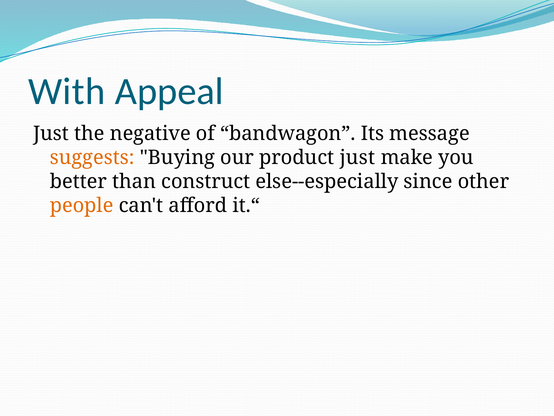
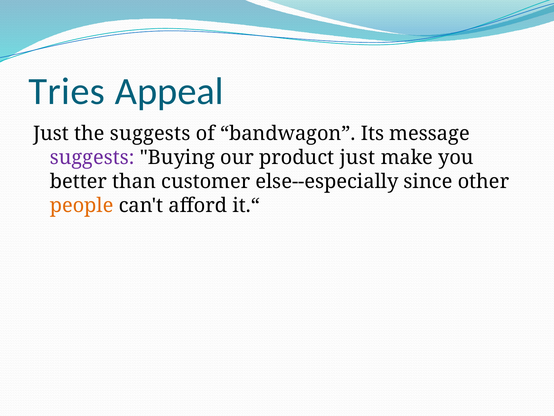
With: With -> Tries
the negative: negative -> suggests
suggests at (92, 157) colour: orange -> purple
construct: construct -> customer
